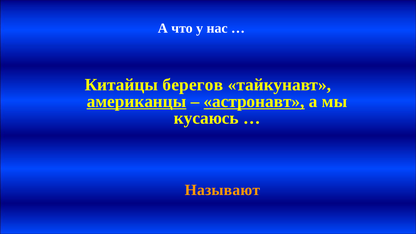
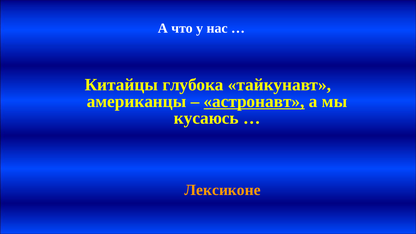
берегов: берегов -> глубока
американцы underline: present -> none
Называют: Называют -> Лексиконе
